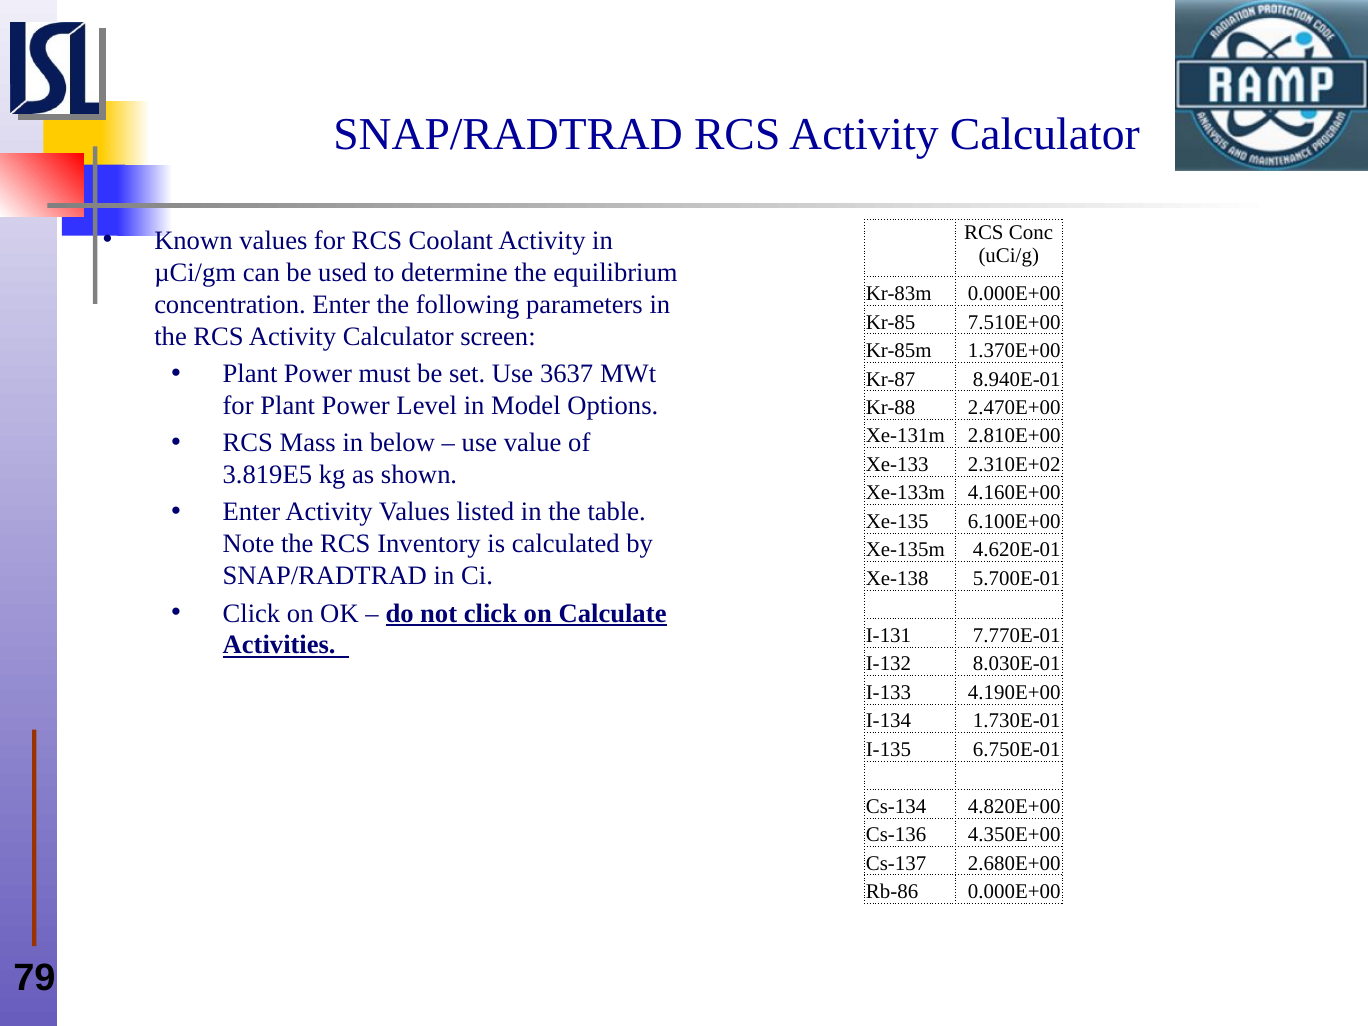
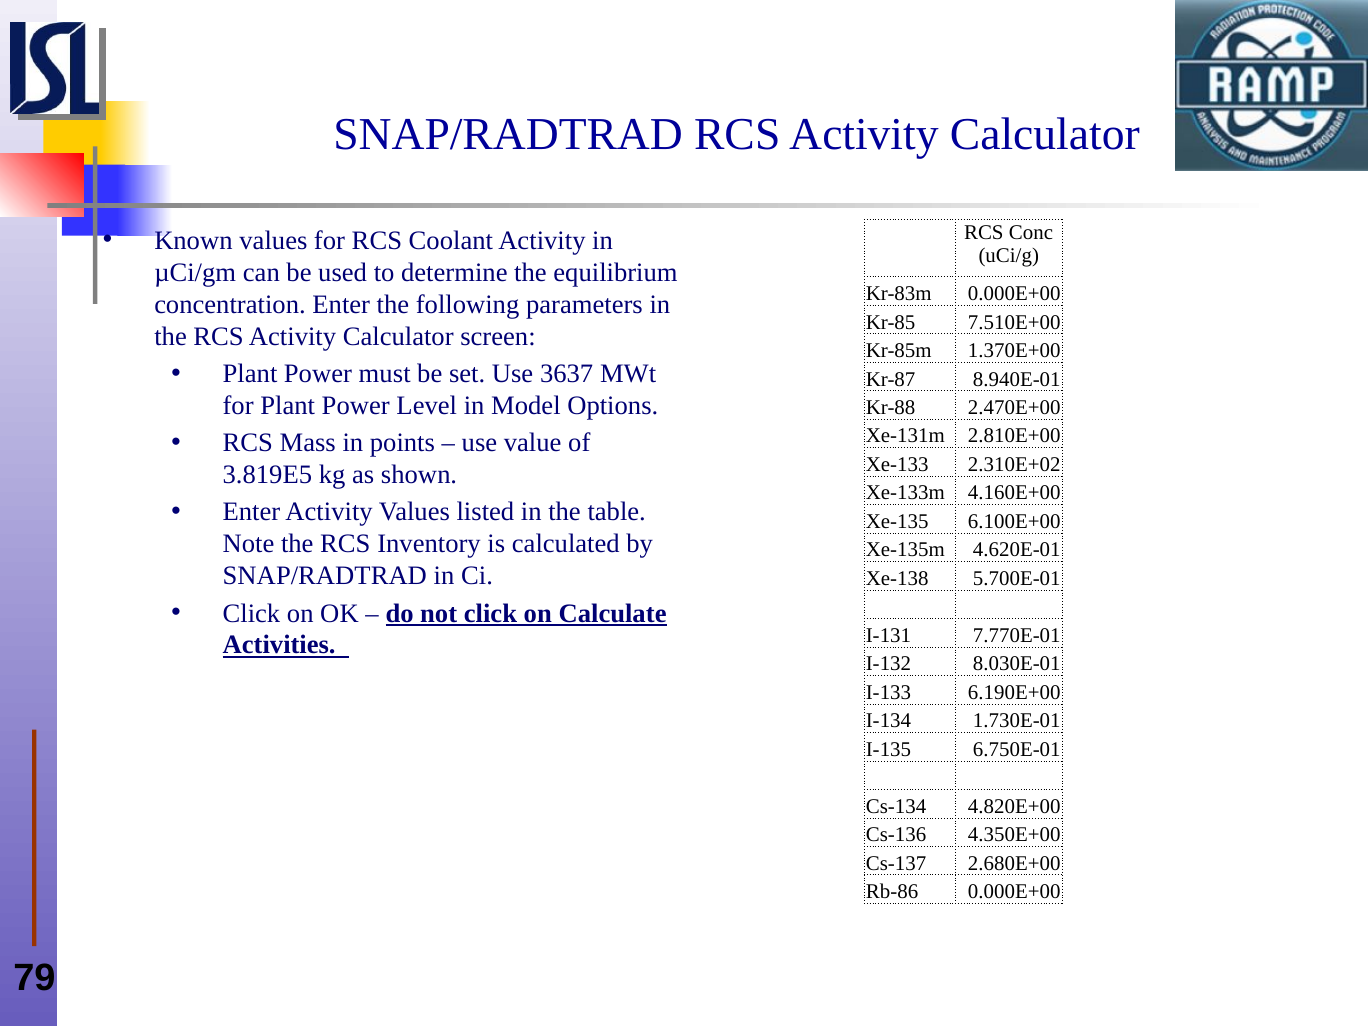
below: below -> points
4.190E+00: 4.190E+00 -> 6.190E+00
